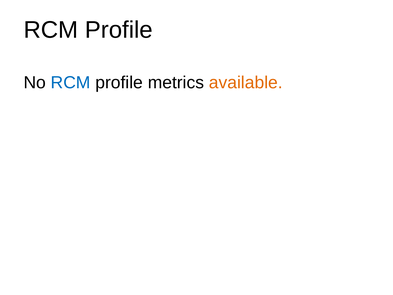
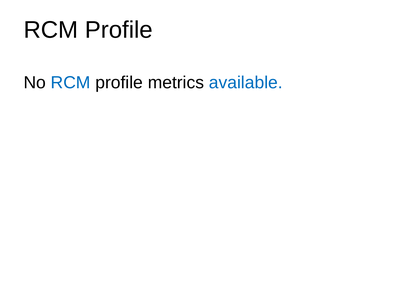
available colour: orange -> blue
